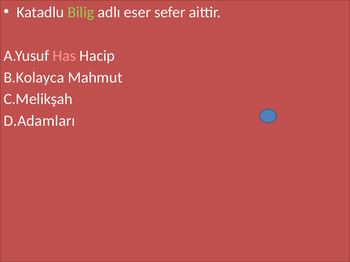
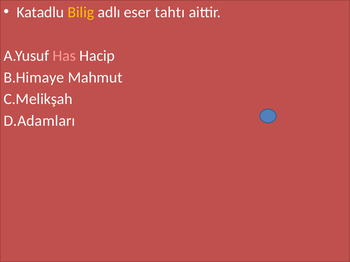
Bilig colour: light green -> yellow
sefer: sefer -> tahtı
B.Kolayca: B.Kolayca -> B.Himaye
